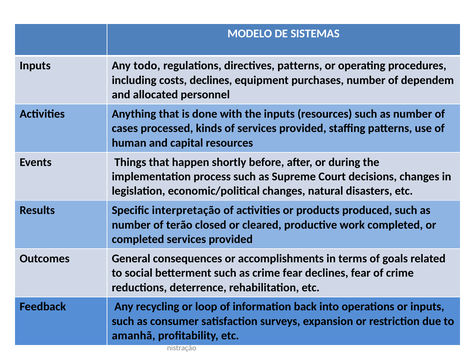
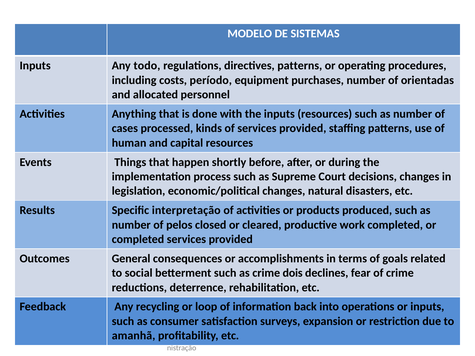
costs declines: declines -> período
dependem: dependem -> orientadas
terão: terão -> pelos
crime fear: fear -> dois
